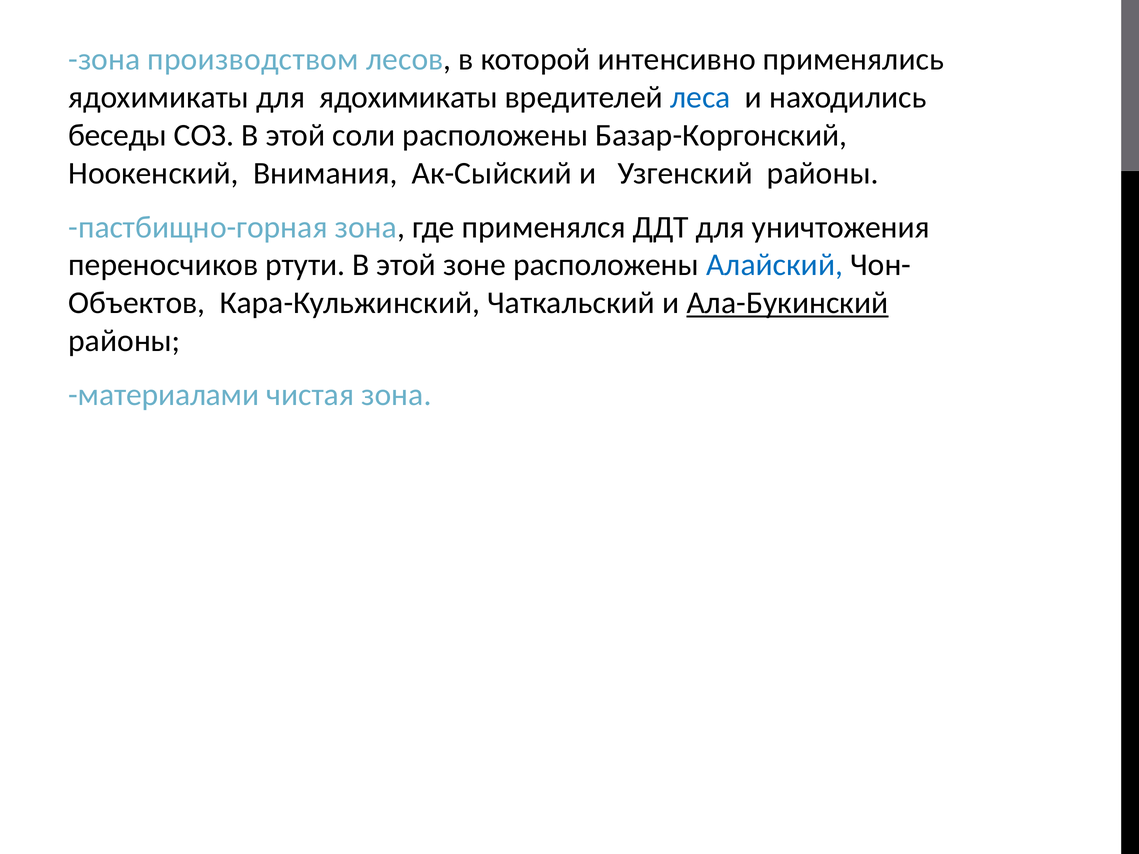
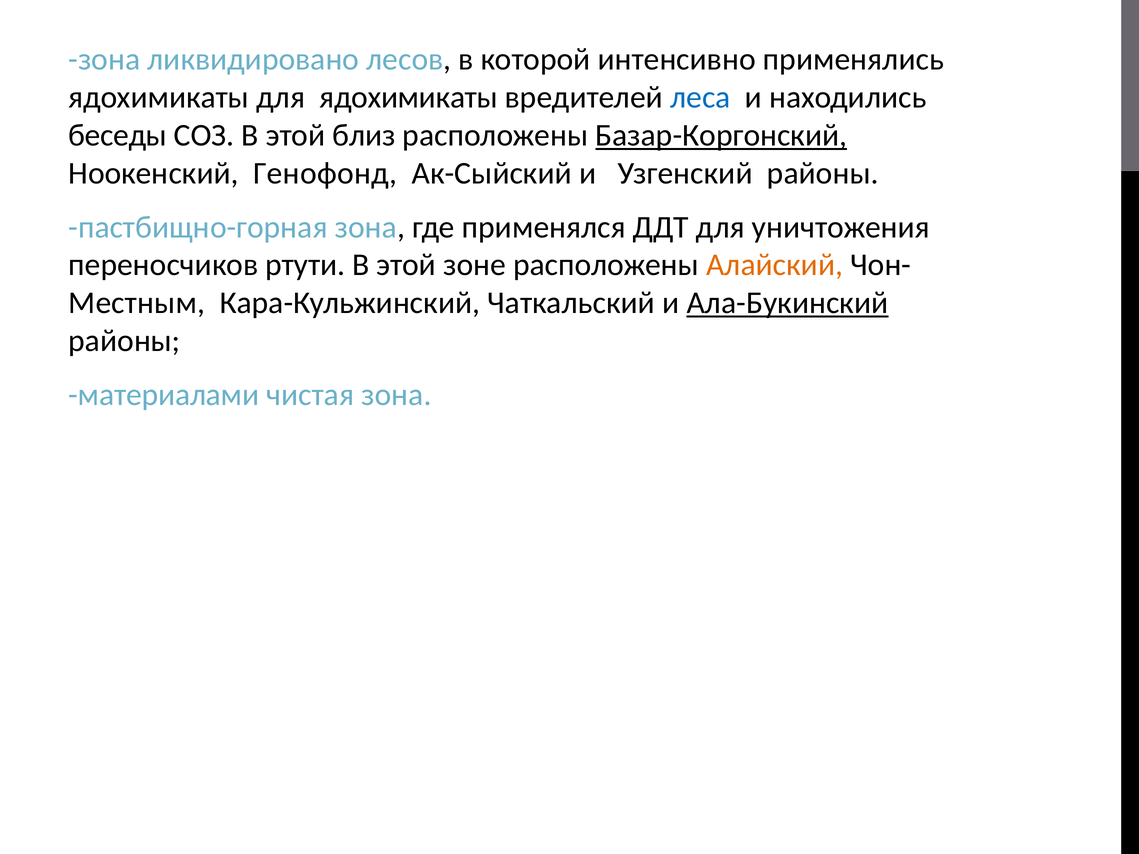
производством: производством -> ликвидировано
соли: соли -> близ
Базар-Коргонский underline: none -> present
Внимания: Внимания -> Генофонд
Алайский colour: blue -> orange
Объектов: Объектов -> Местным
